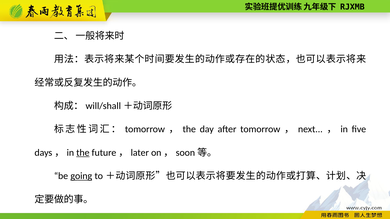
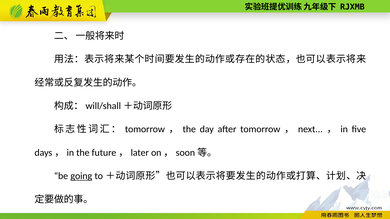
the at (83, 153) underline: present -> none
